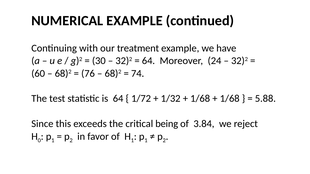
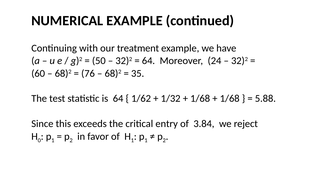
30: 30 -> 50
74: 74 -> 35
1/72: 1/72 -> 1/62
being: being -> entry
